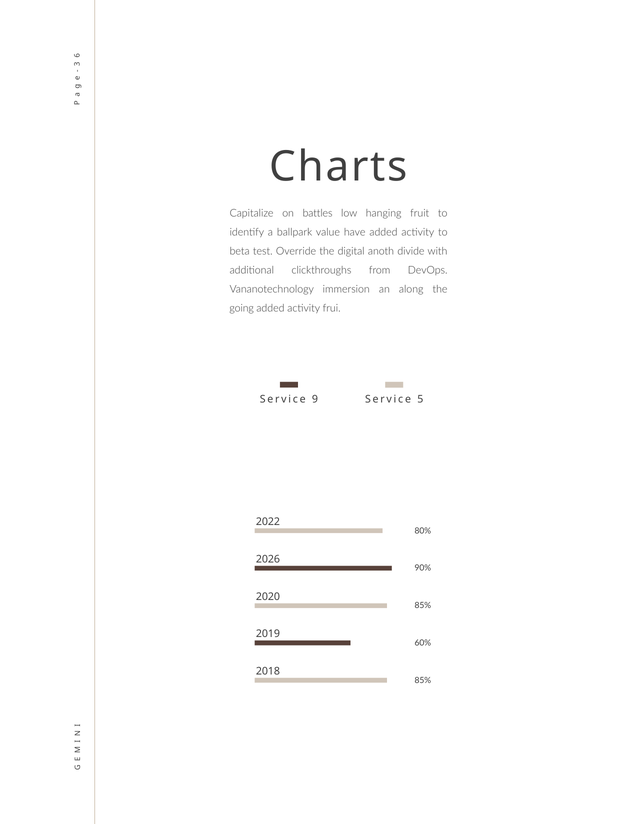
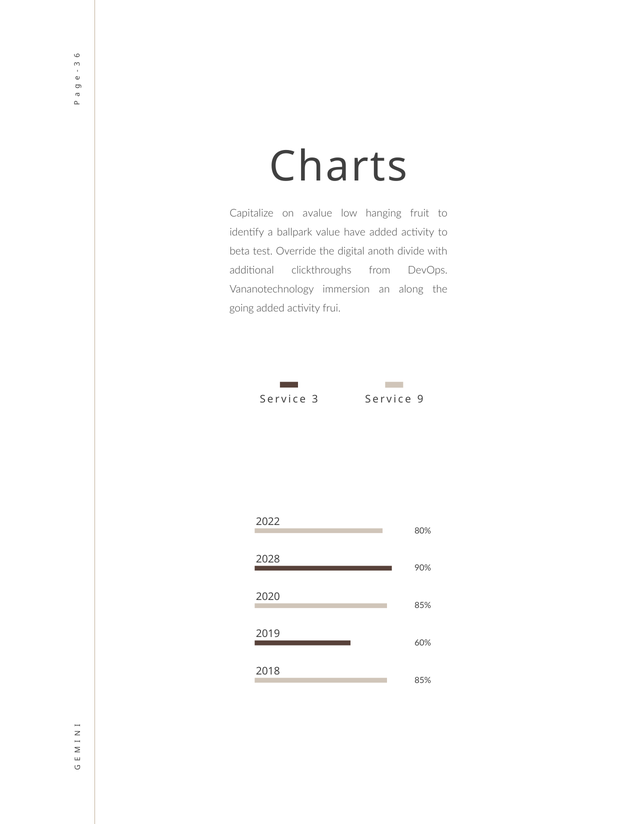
battles: battles -> avalue
Service 9: 9 -> 3
5: 5 -> 9
2026: 2026 -> 2028
